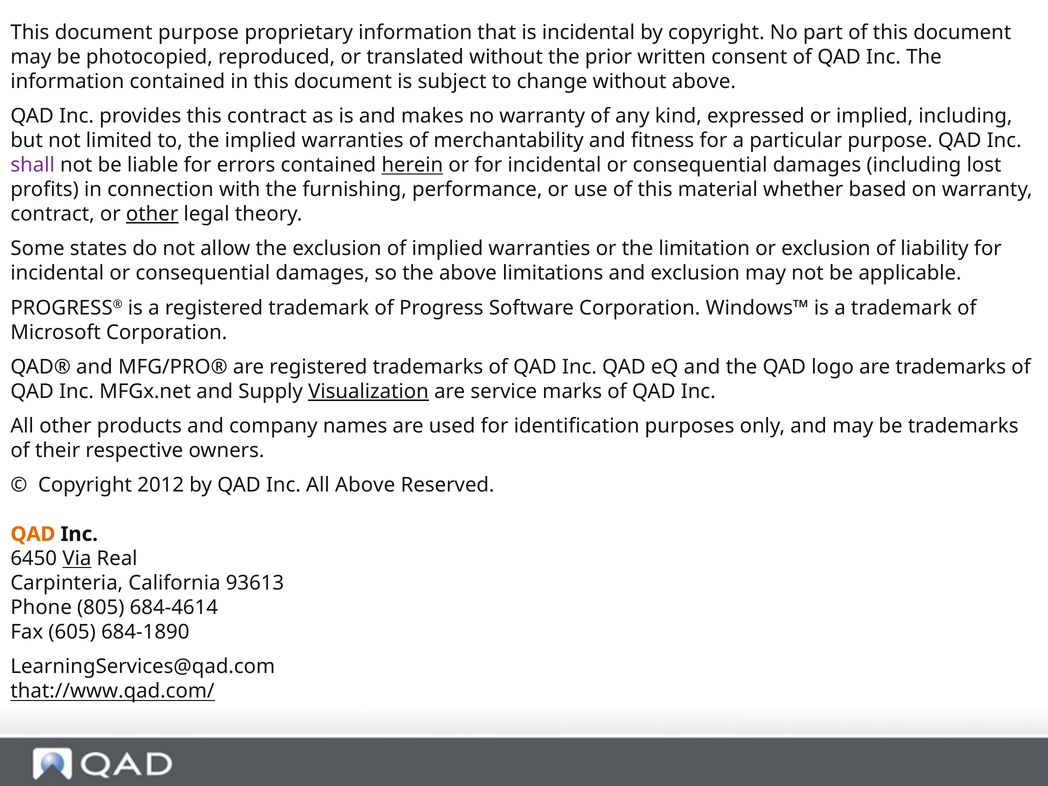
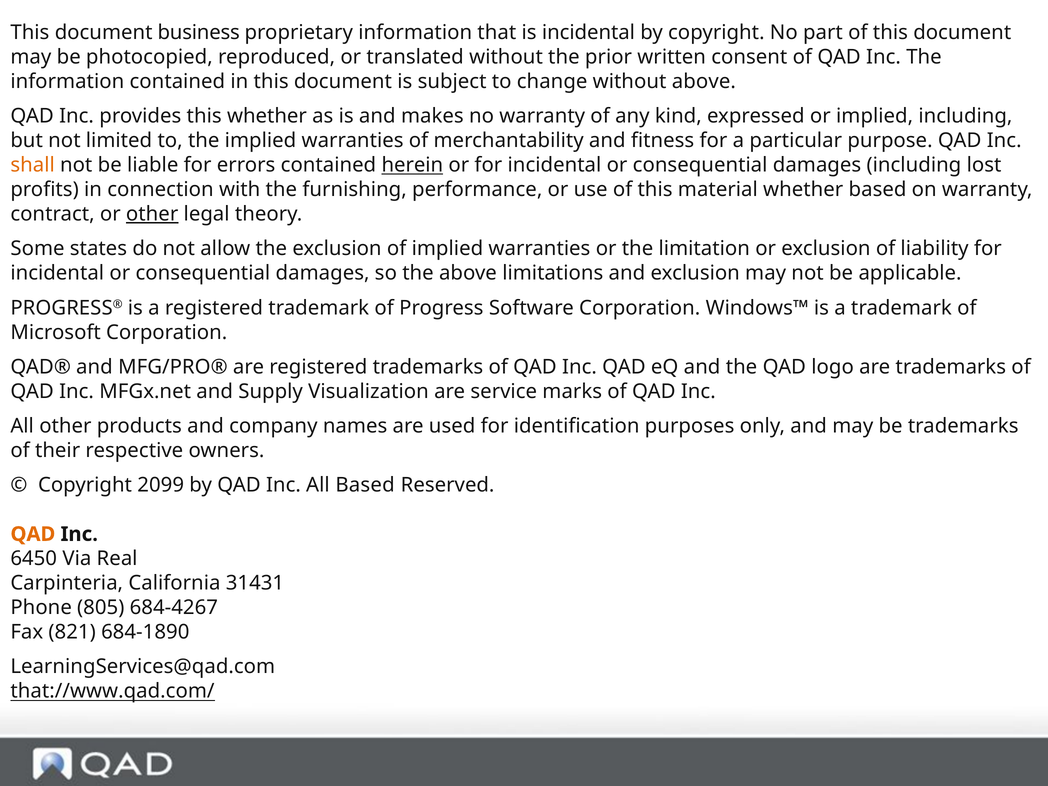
document purpose: purpose -> business
this contract: contract -> whether
shall colour: purple -> orange
Visualization underline: present -> none
2012: 2012 -> 2099
All Above: Above -> Based
Via underline: present -> none
93613: 93613 -> 31431
684-4614: 684-4614 -> 684-4267
605: 605 -> 821
